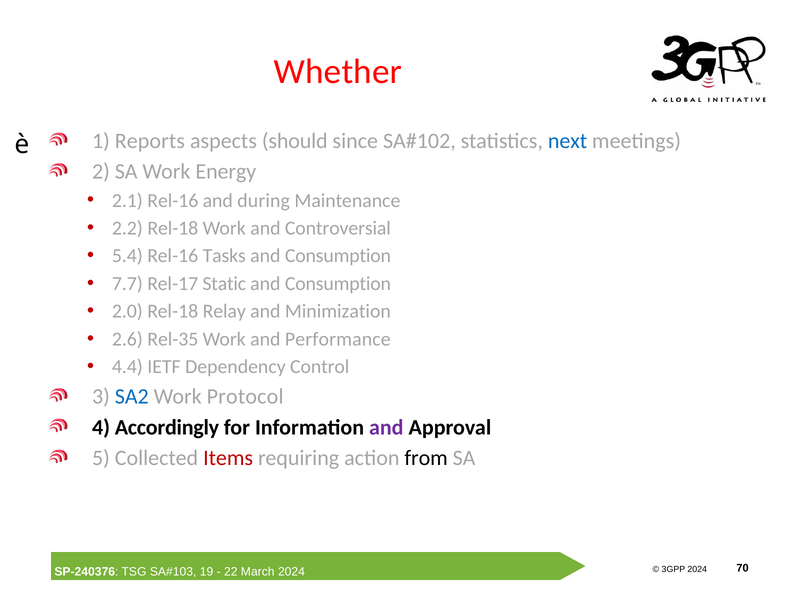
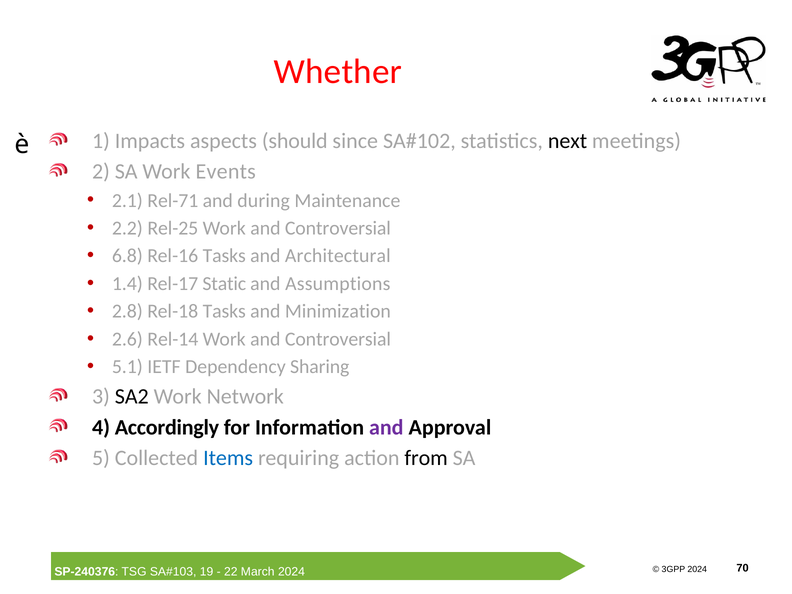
Reports: Reports -> Impacts
next colour: blue -> black
Energy: Energy -> Events
2.1 Rel-16: Rel-16 -> Rel-71
2.2 Rel-18: Rel-18 -> Rel-25
5.4: 5.4 -> 6.8
Consumption at (338, 256): Consumption -> Architectural
7.7: 7.7 -> 1.4
Consumption at (338, 284): Consumption -> Assumptions
2.0: 2.0 -> 2.8
Rel-18 Relay: Relay -> Tasks
Rel-35: Rel-35 -> Rel-14
Performance at (338, 339): Performance -> Controversial
4.4: 4.4 -> 5.1
Control: Control -> Sharing
SA2 colour: blue -> black
Protocol: Protocol -> Network
Items colour: red -> blue
